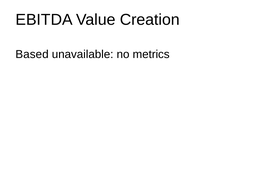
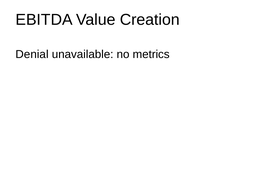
Based: Based -> Denial
